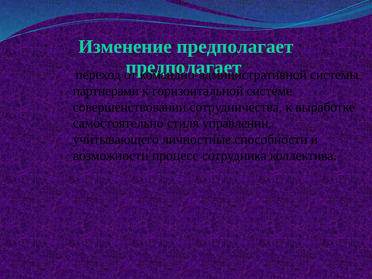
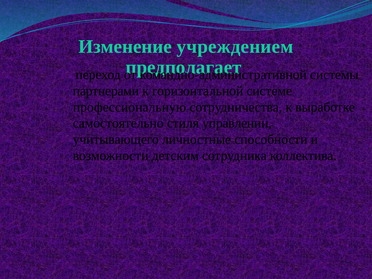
Изменение предполагает: предполагает -> учреждением
совершенствовании: совершенствовании -> профессиональную
процесс: процесс -> детским
